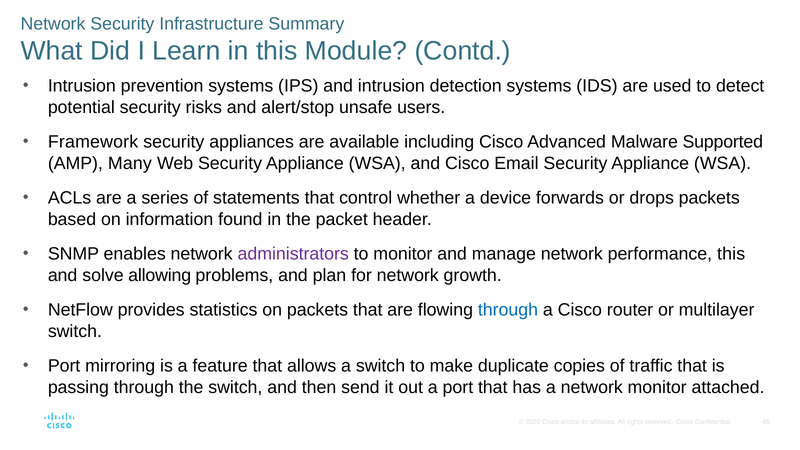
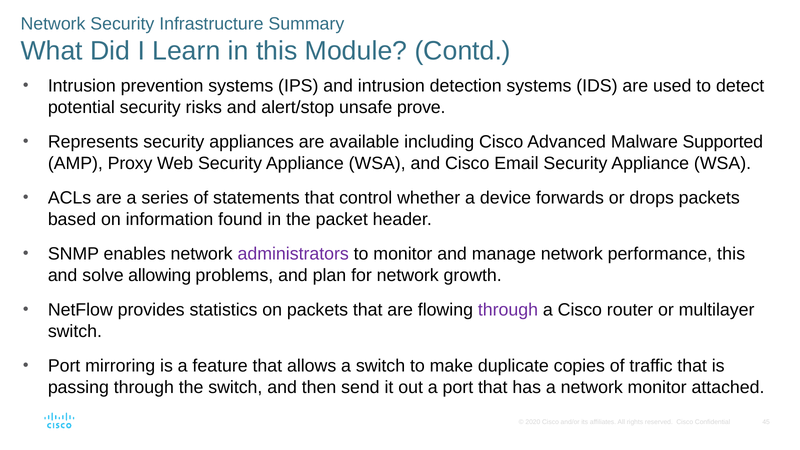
users: users -> prove
Framework: Framework -> Represents
Many: Many -> Proxy
through at (508, 310) colour: blue -> purple
